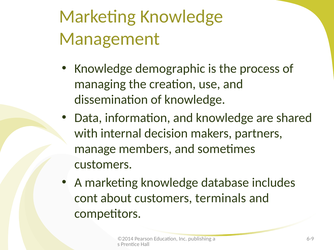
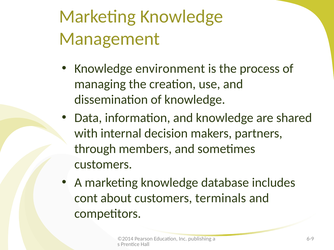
demographic: demographic -> environment
manage: manage -> through
